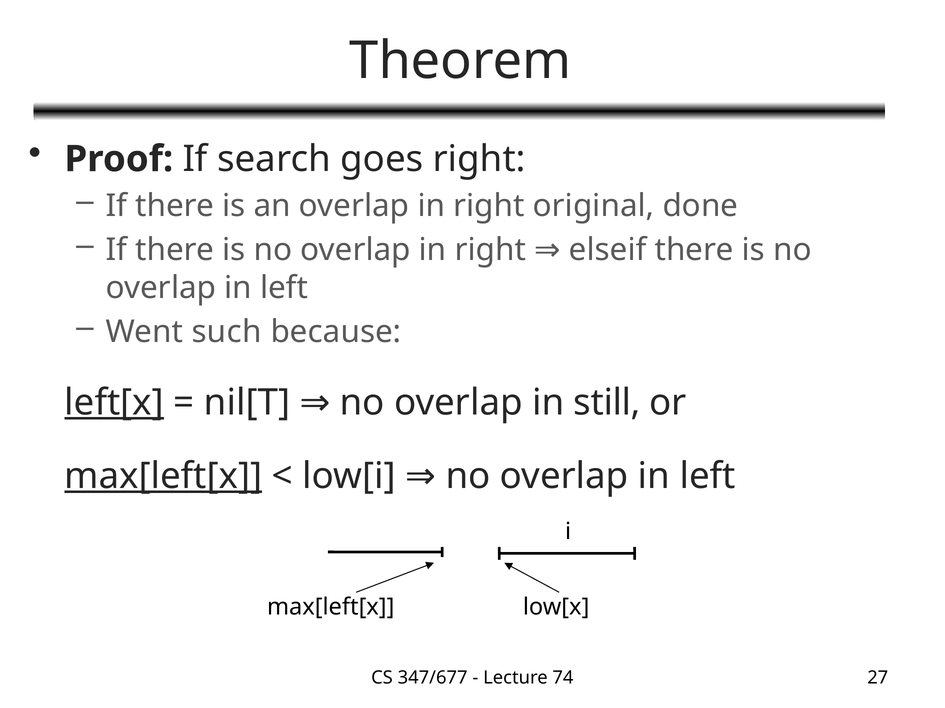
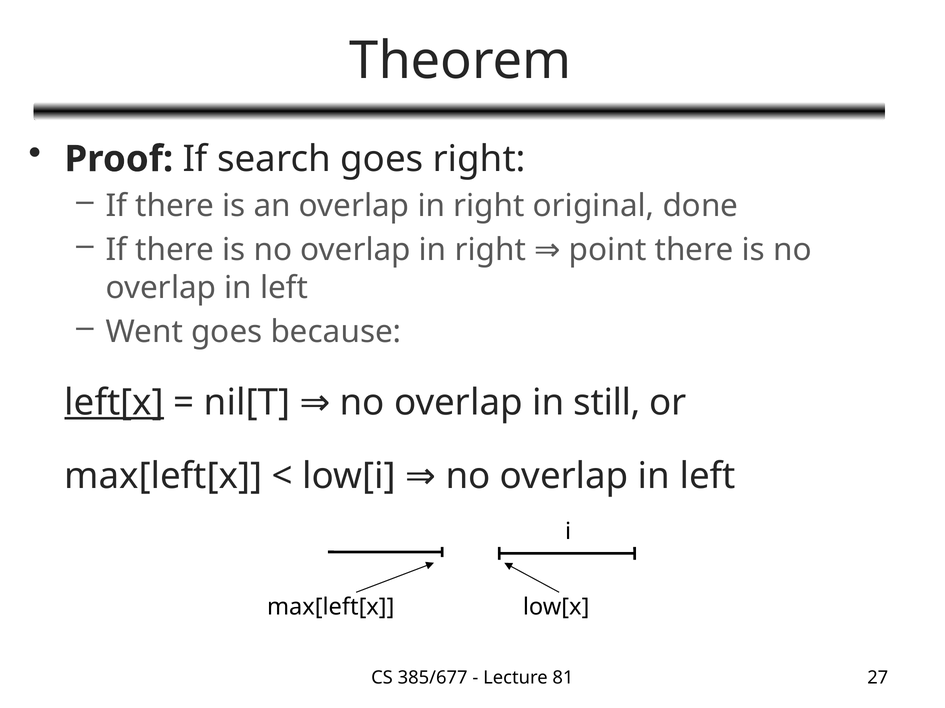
elseif: elseif -> point
Went such: such -> goes
max[left[x at (163, 476) underline: present -> none
347/677: 347/677 -> 385/677
74: 74 -> 81
